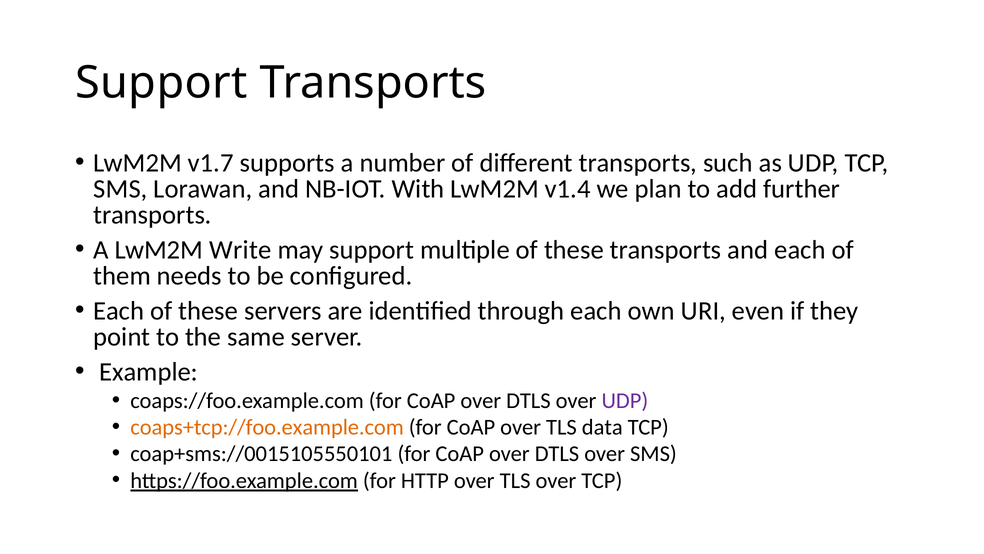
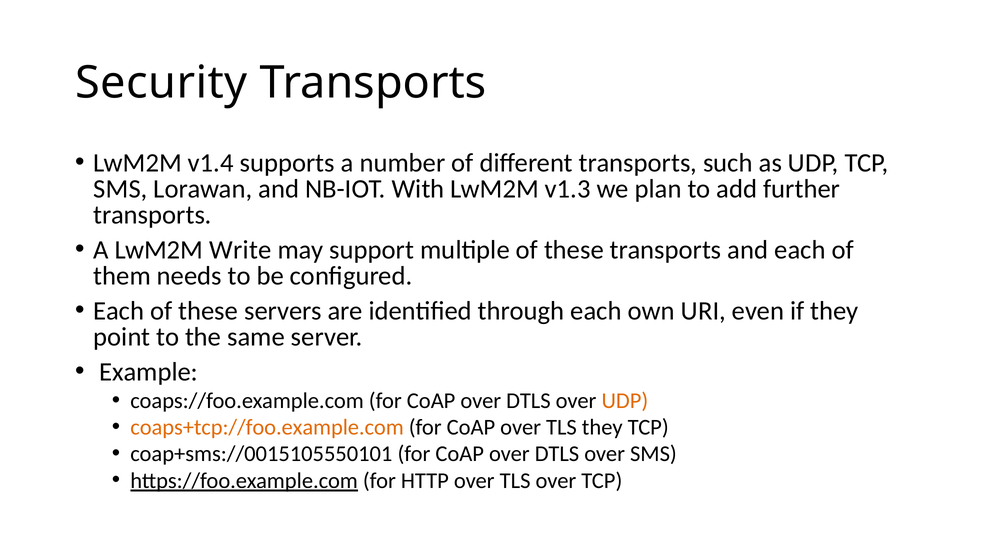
Support at (161, 83): Support -> Security
v1.7: v1.7 -> v1.4
v1.4: v1.4 -> v1.3
UDP at (625, 400) colour: purple -> orange
TLS data: data -> they
